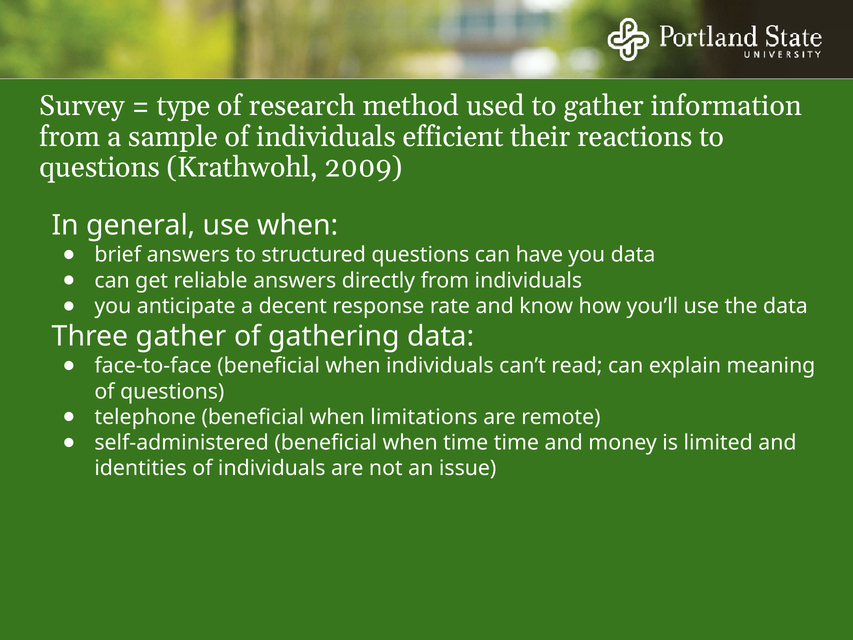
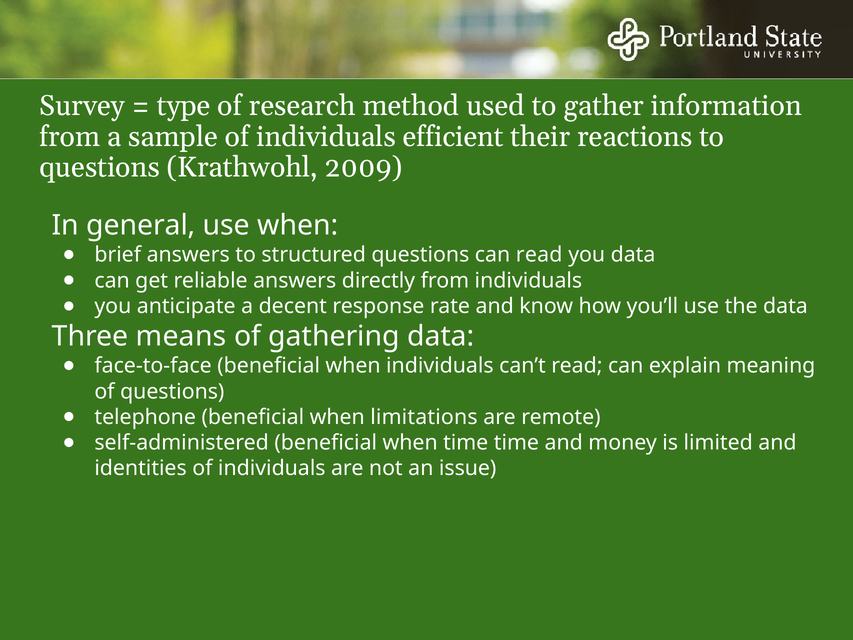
can have: have -> read
Three gather: gather -> means
